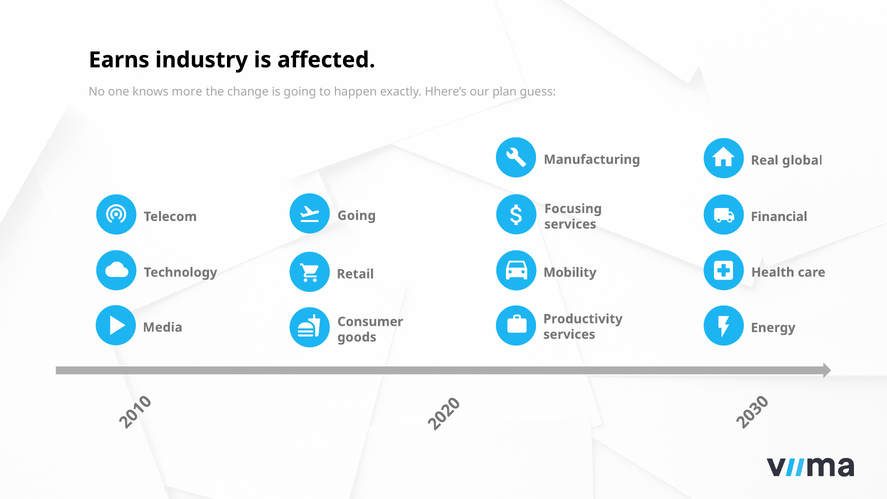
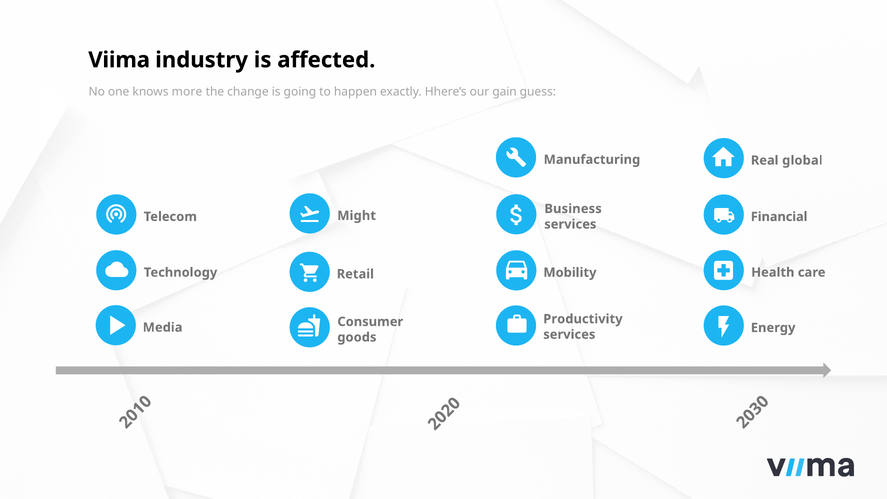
Earns: Earns -> Viima
plan: plan -> gain
Focusing: Focusing -> Business
Going at (357, 216): Going -> Might
